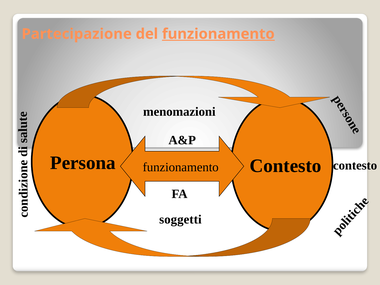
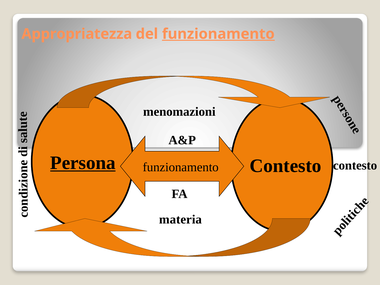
Partecipazione: Partecipazione -> Appropriatezza
Persona underline: none -> present
soggetti: soggetti -> materia
